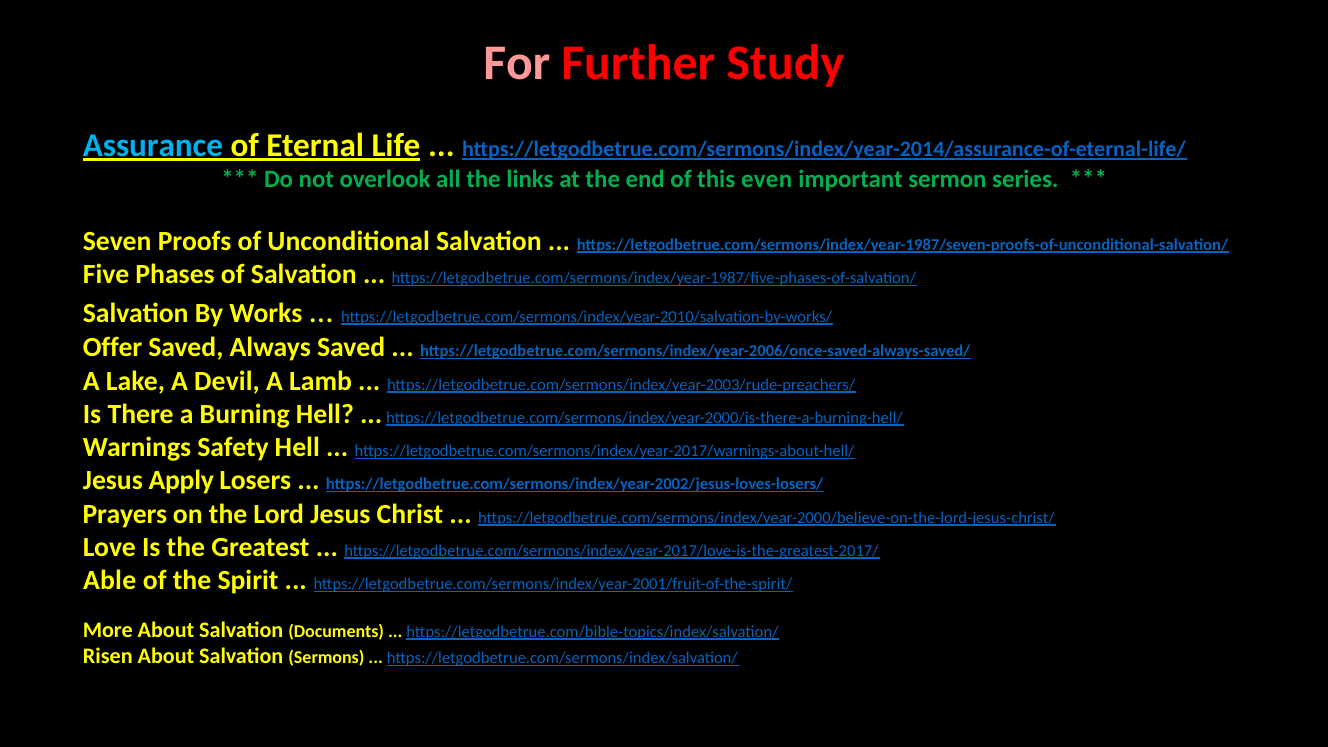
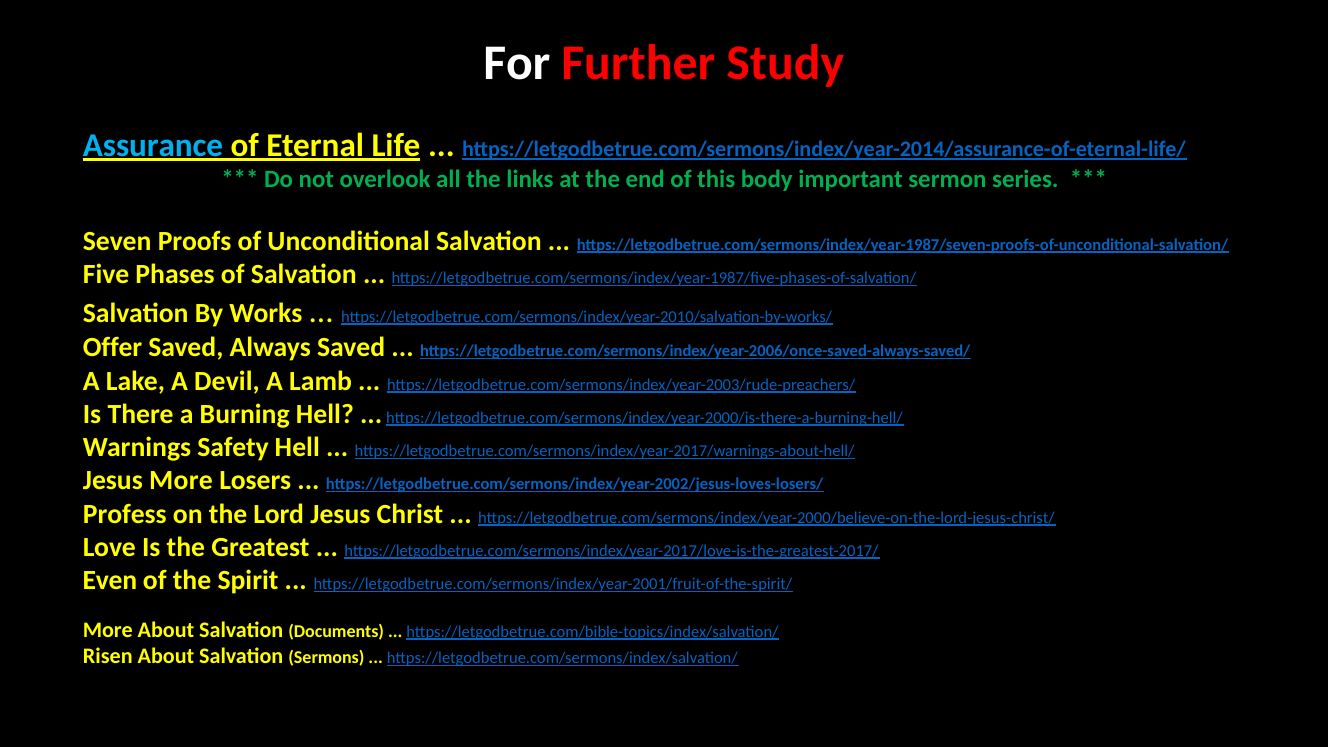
For colour: pink -> white
even: even -> body
Jesus Apply: Apply -> More
Prayers: Prayers -> Profess
Able: Able -> Even
